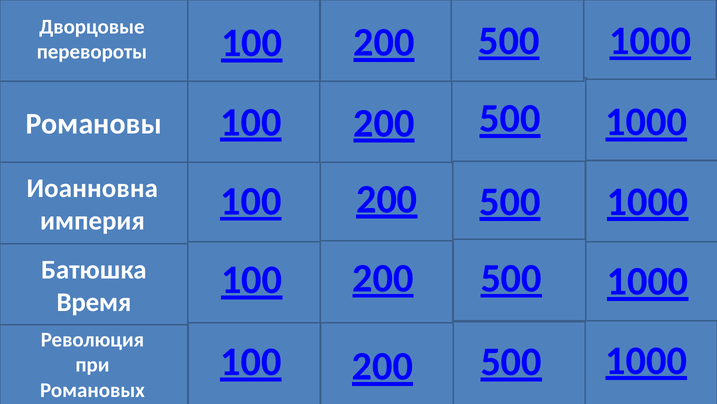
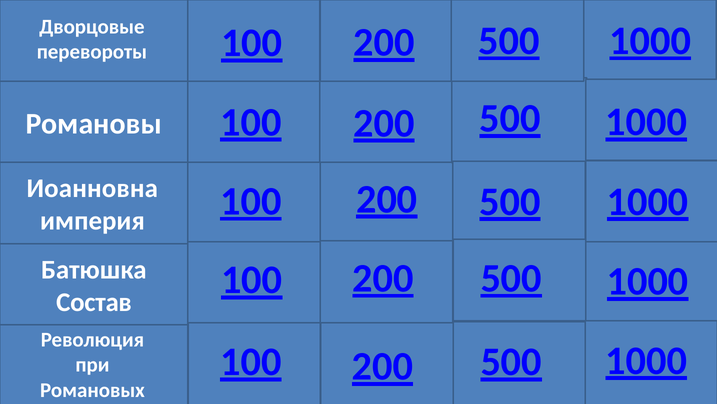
Время: Время -> Состав
